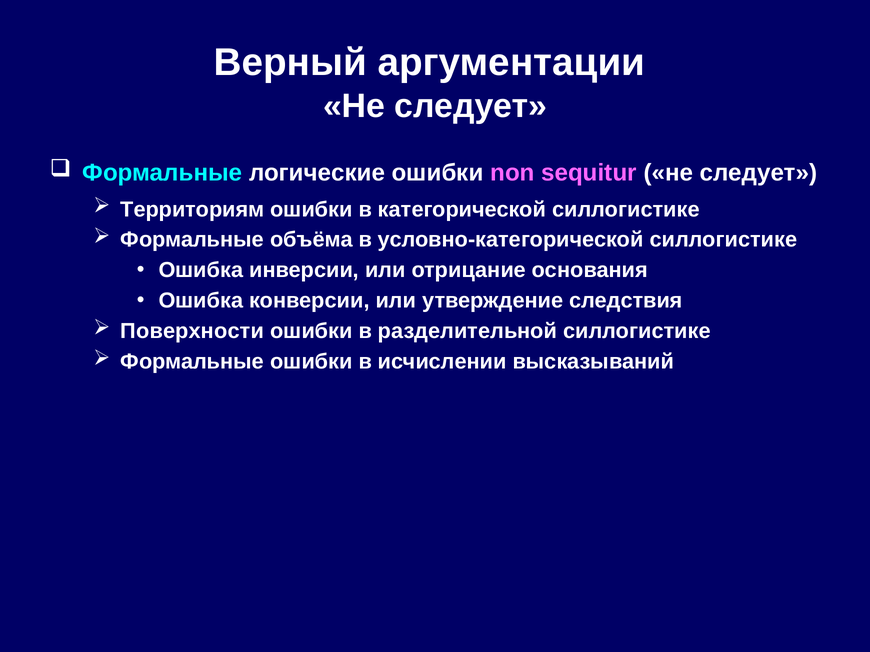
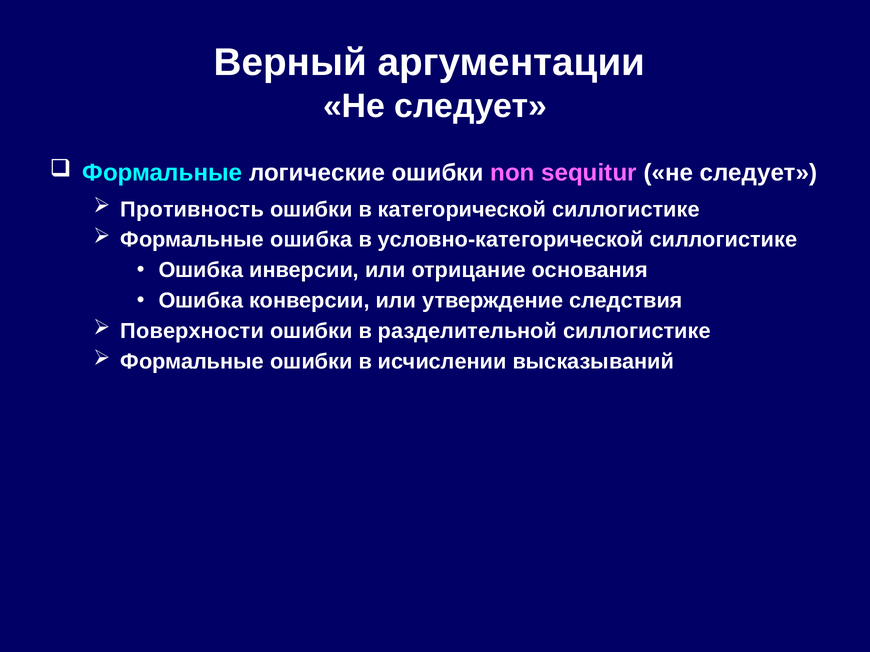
Территориям: Территориям -> Противность
Формальные объёма: объёма -> ошибка
